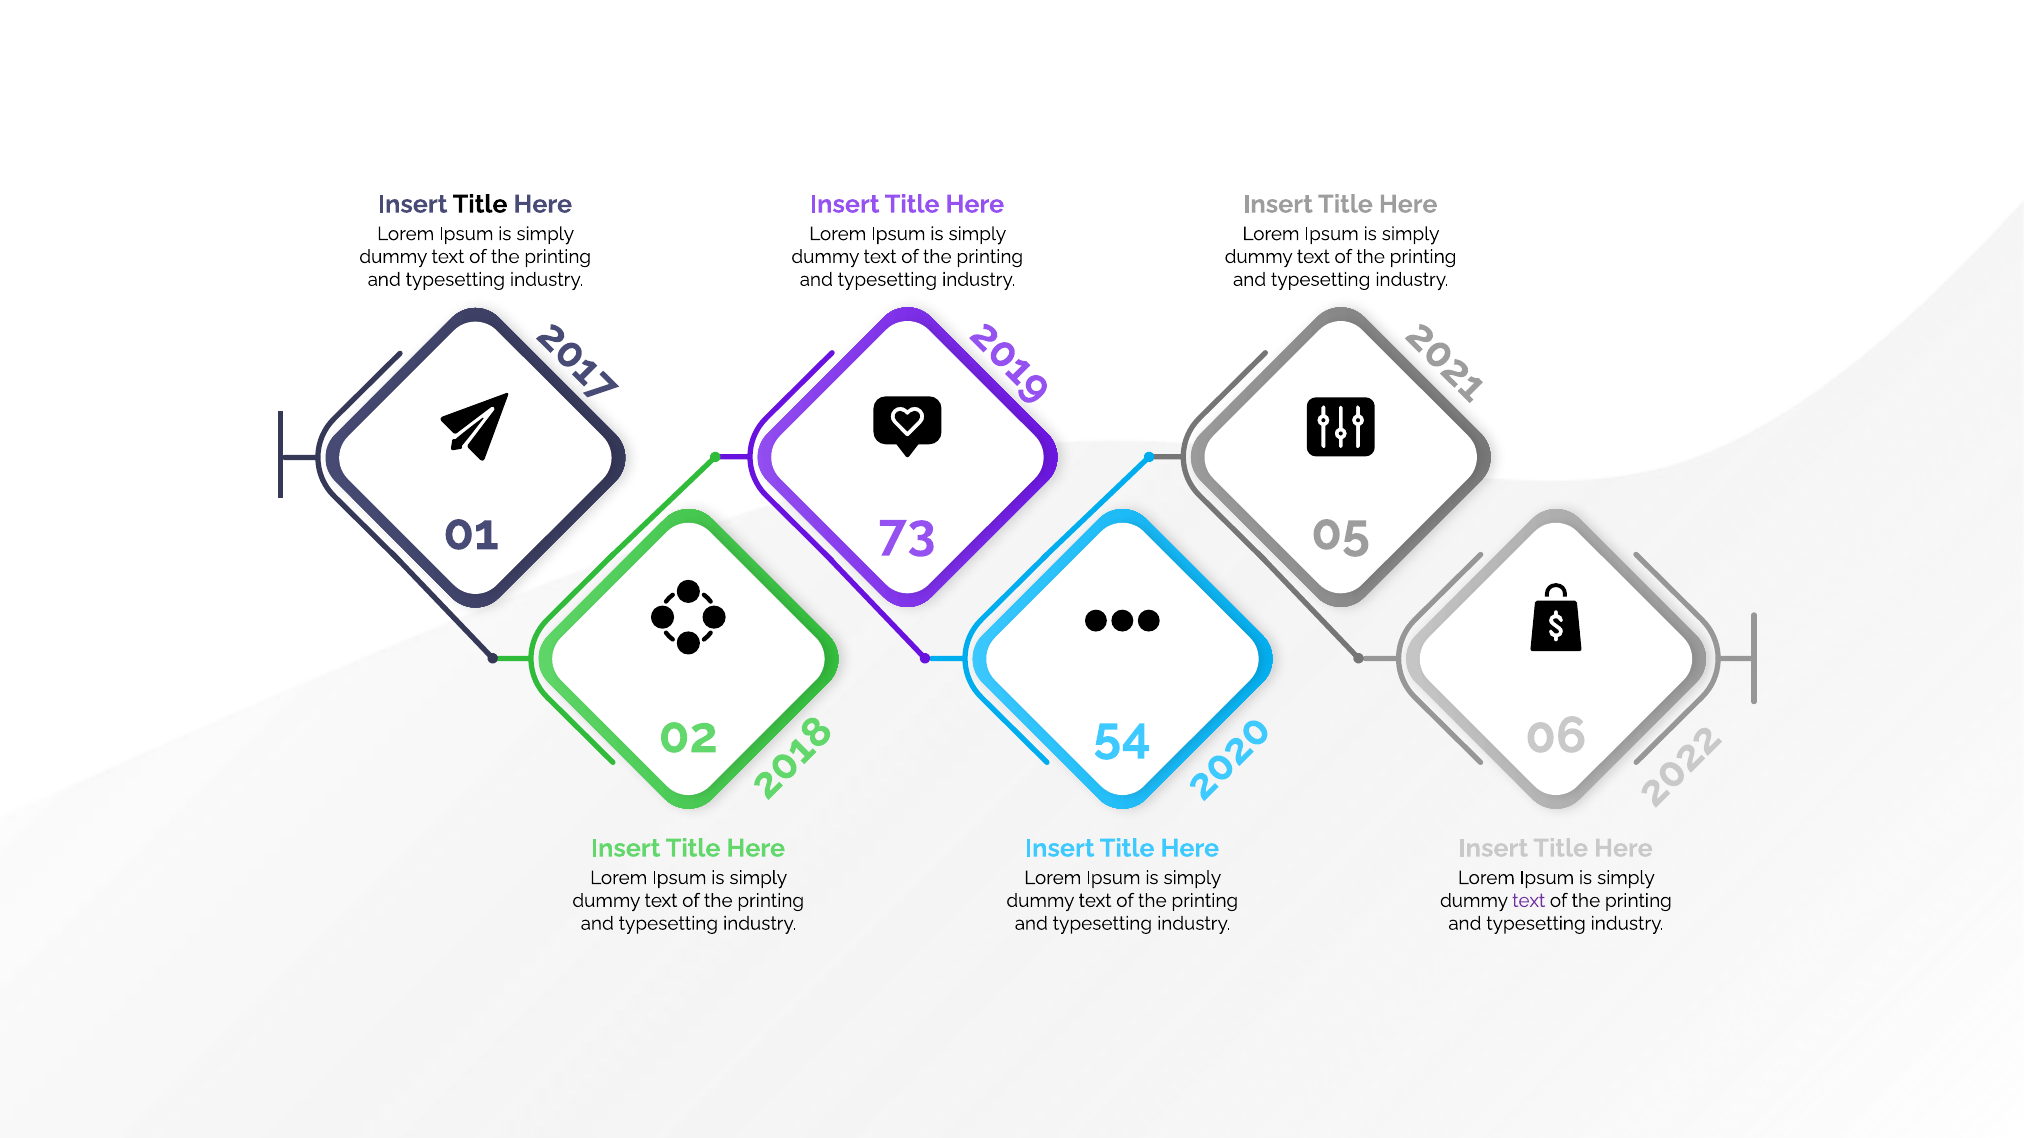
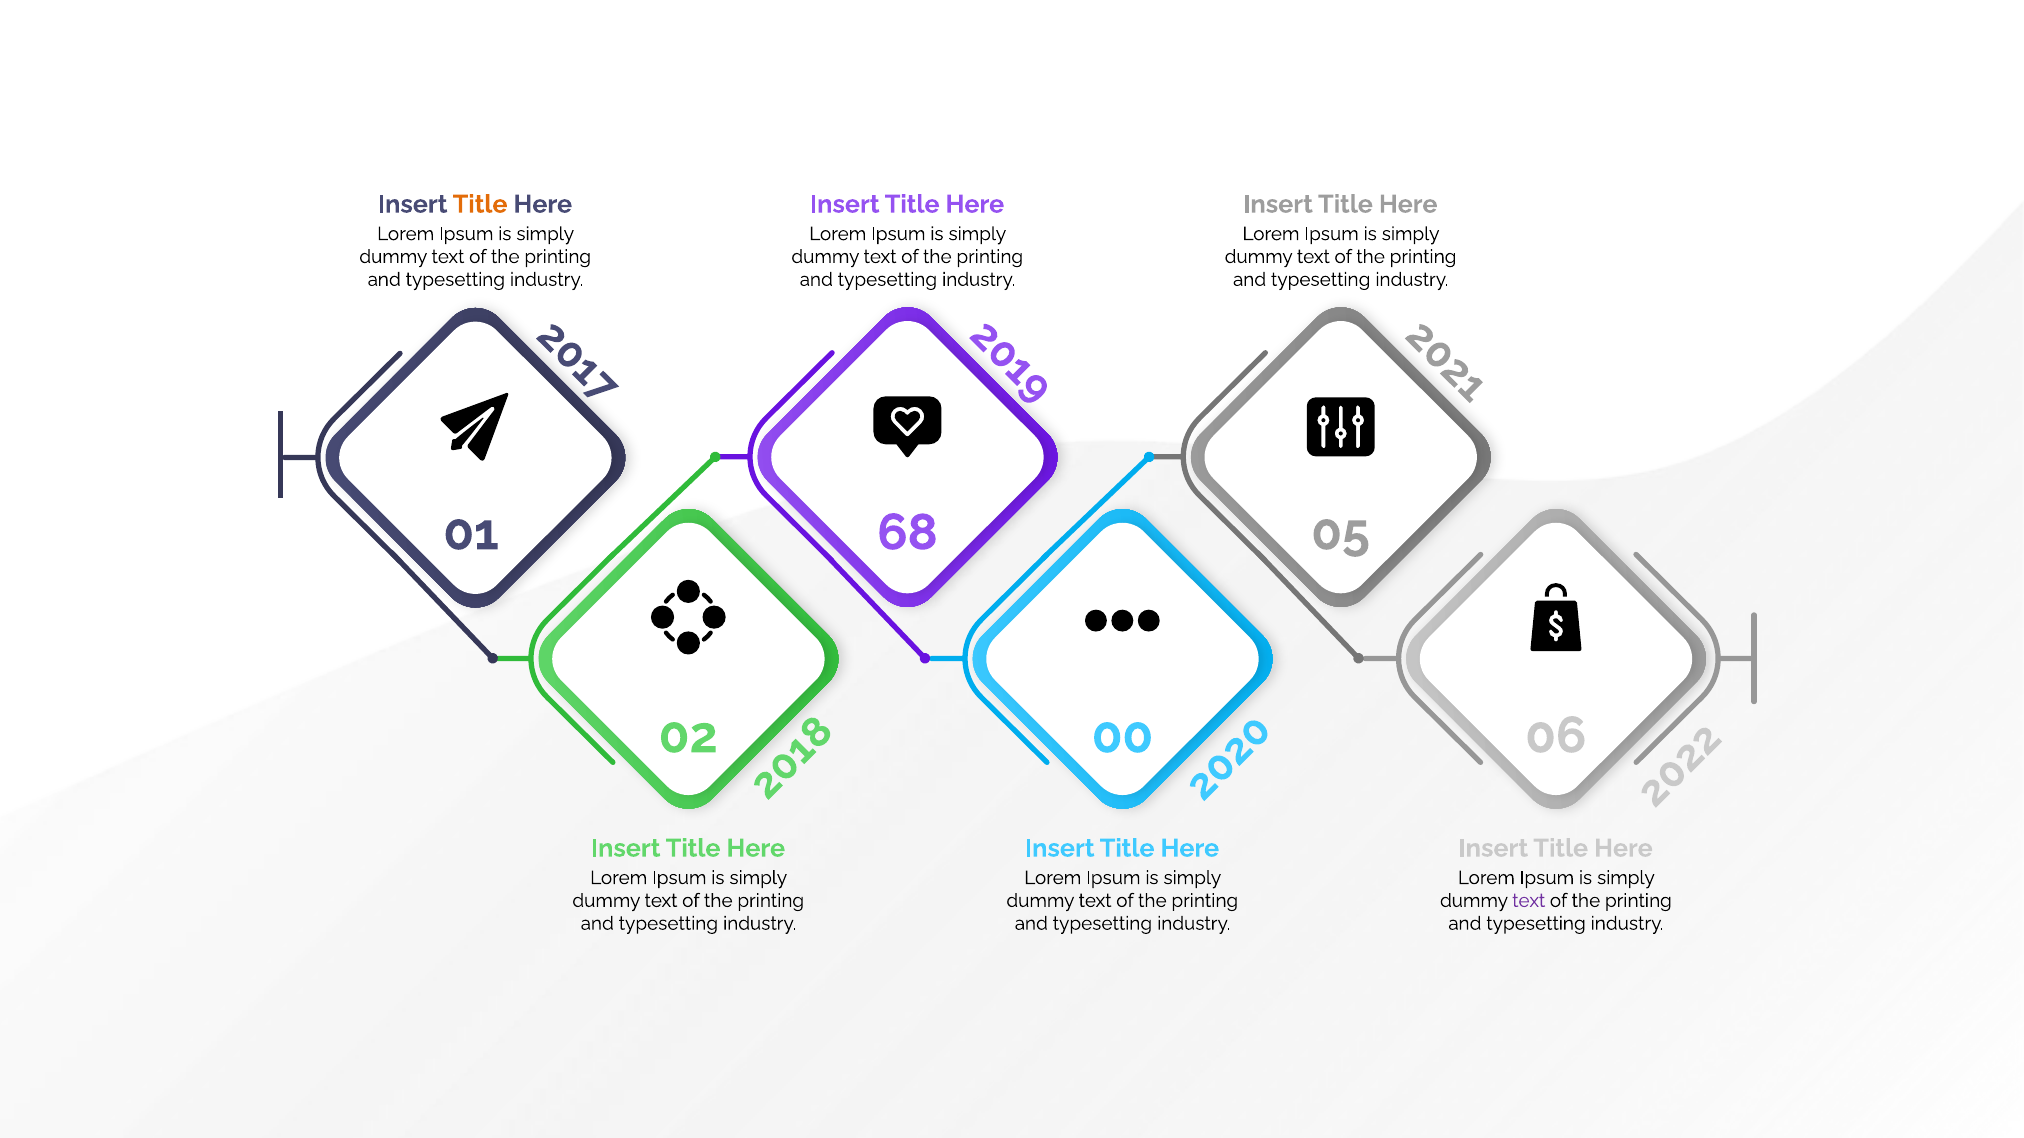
Title at (480, 204) colour: black -> orange
73: 73 -> 68
54: 54 -> 00
